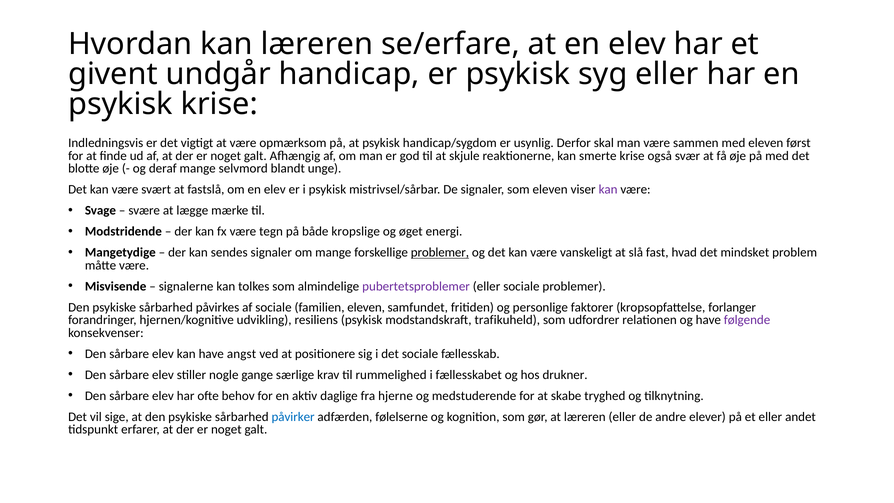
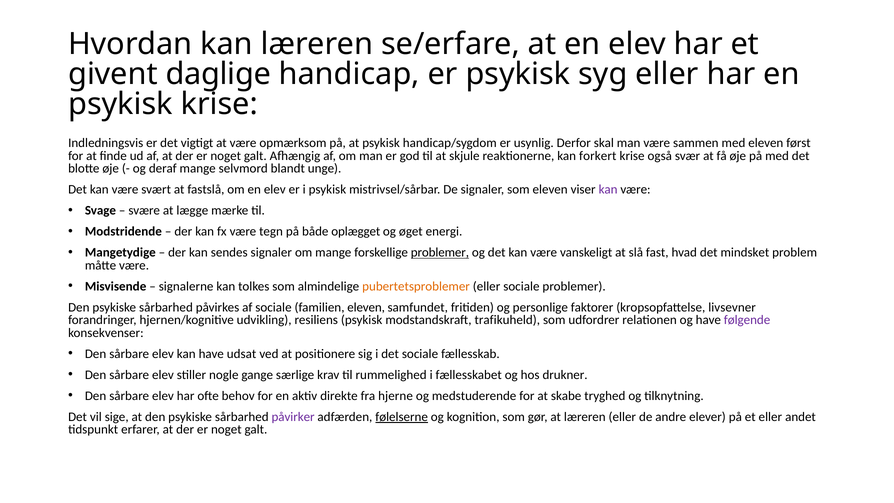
undgår: undgår -> daglige
smerte: smerte -> forkert
kropslige: kropslige -> oplægget
pubertetsproblemer colour: purple -> orange
forlanger: forlanger -> livsevner
angst: angst -> udsat
daglige: daglige -> direkte
påvirker colour: blue -> purple
følelserne underline: none -> present
